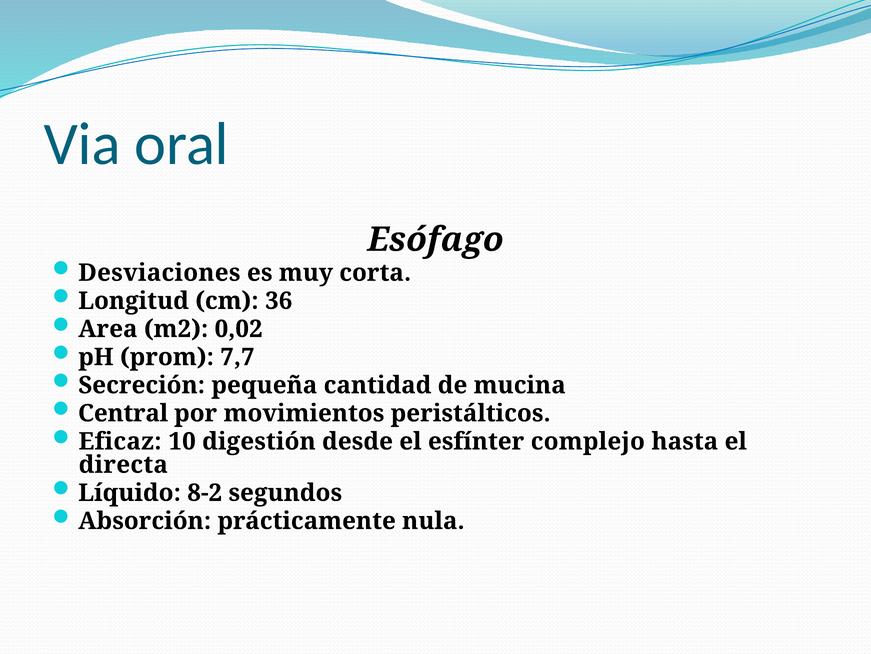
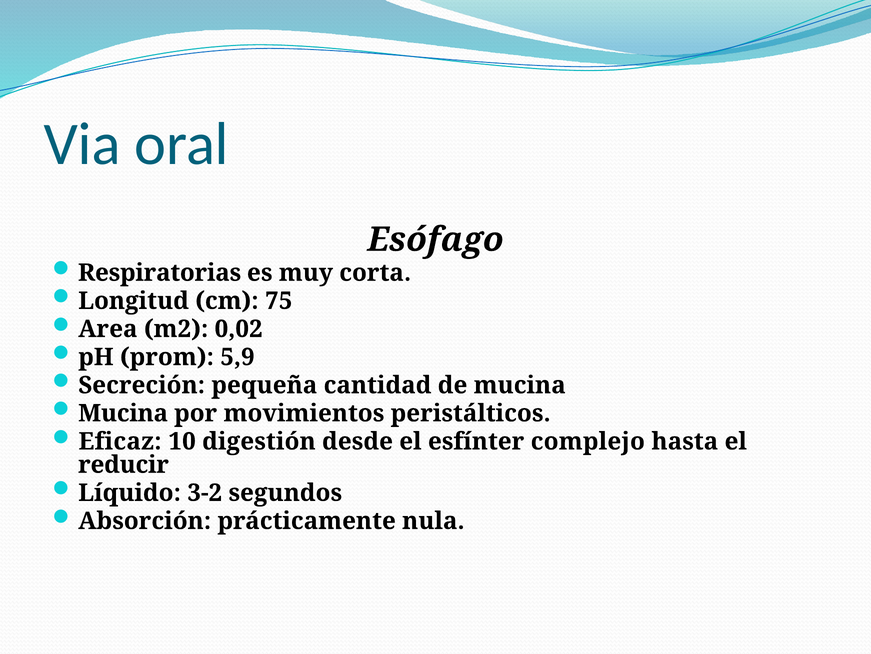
Desviaciones: Desviaciones -> Respiratorias
36: 36 -> 75
7,7: 7,7 -> 5,9
Central at (123, 413): Central -> Mucina
directa: directa -> reducir
8-2: 8-2 -> 3-2
